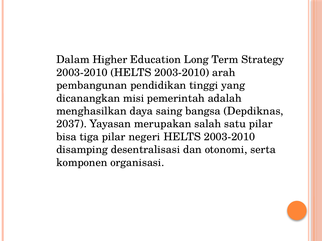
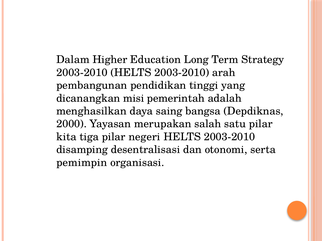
2037: 2037 -> 2000
bisa: bisa -> kita
komponen: komponen -> pemimpin
